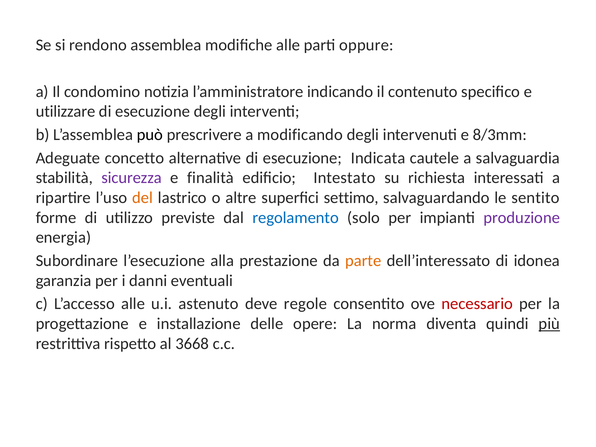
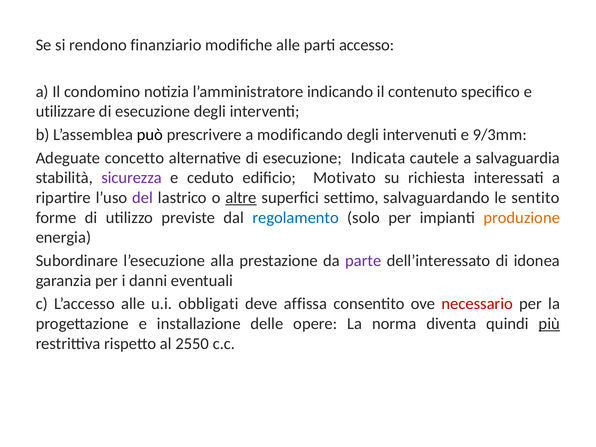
assemblea: assemblea -> finanziario
oppure: oppure -> accesso
8/3mm: 8/3mm -> 9/3mm
finalità: finalità -> ceduto
Intestato: Intestato -> Motivato
del colour: orange -> purple
altre underline: none -> present
produzione colour: purple -> orange
parte colour: orange -> purple
astenuto: astenuto -> obbligati
regole: regole -> affissa
3668: 3668 -> 2550
